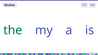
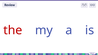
the colour: green -> red
